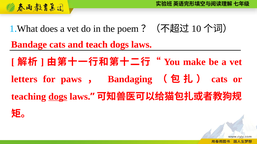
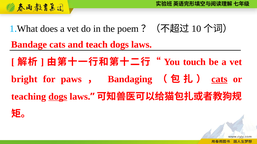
make: make -> touch
letters: letters -> bright
cats at (219, 80) underline: none -> present
